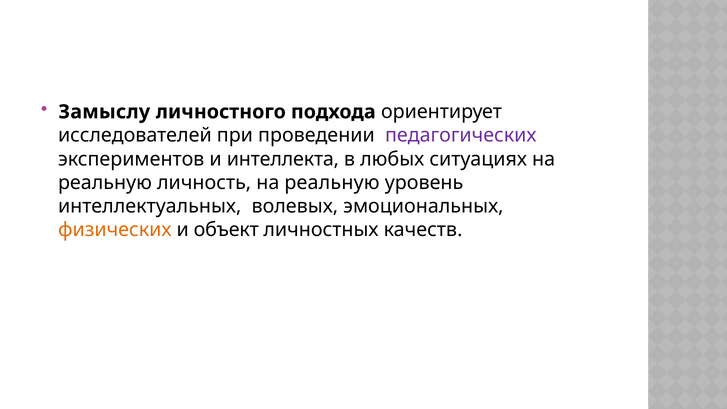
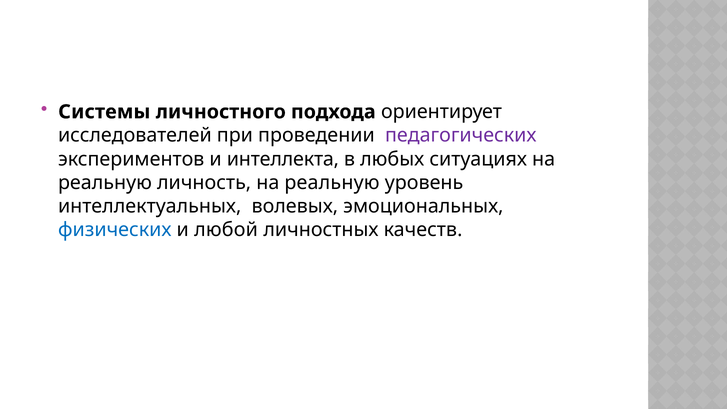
Замыслу: Замыслу -> Системы
физических colour: orange -> blue
объект: объект -> любой
